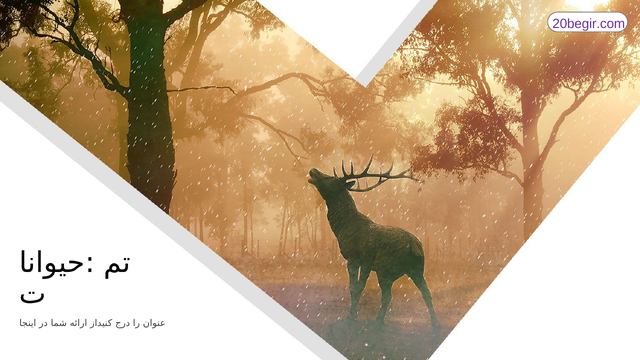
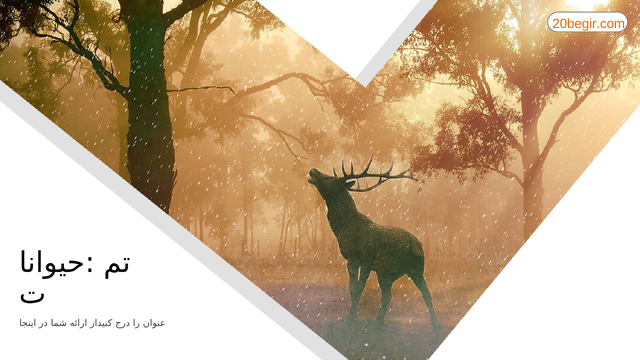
20begir.com colour: purple -> orange
